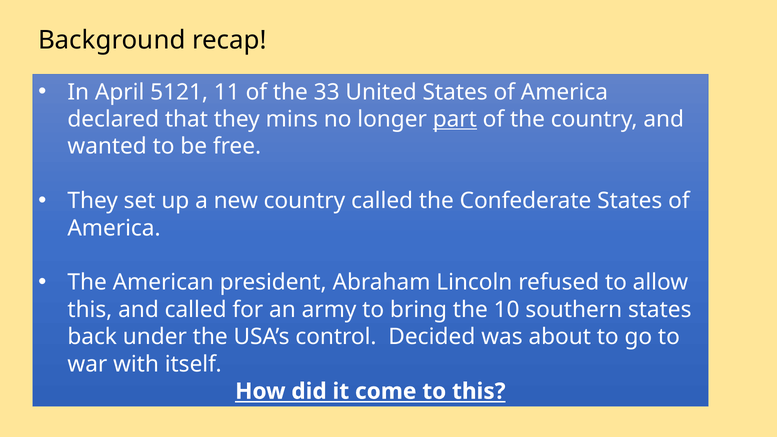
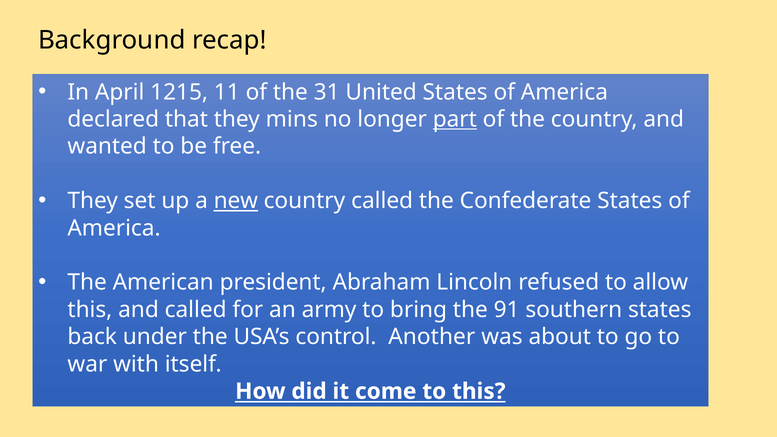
5121: 5121 -> 1215
33: 33 -> 31
new underline: none -> present
10: 10 -> 91
Decided: Decided -> Another
